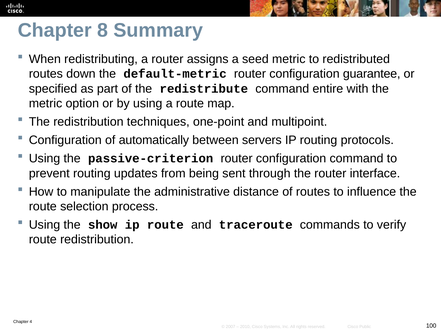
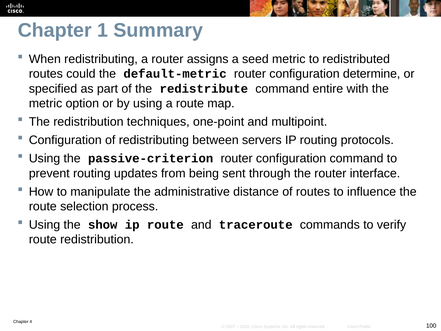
8: 8 -> 1
down: down -> could
guarantee: guarantee -> determine
of automatically: automatically -> redistributing
